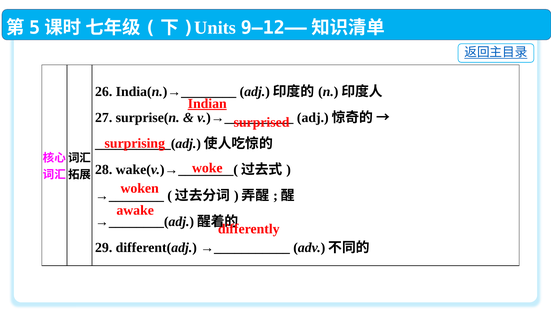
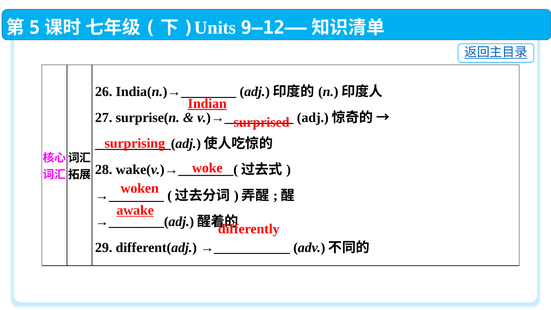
awake underline: none -> present
